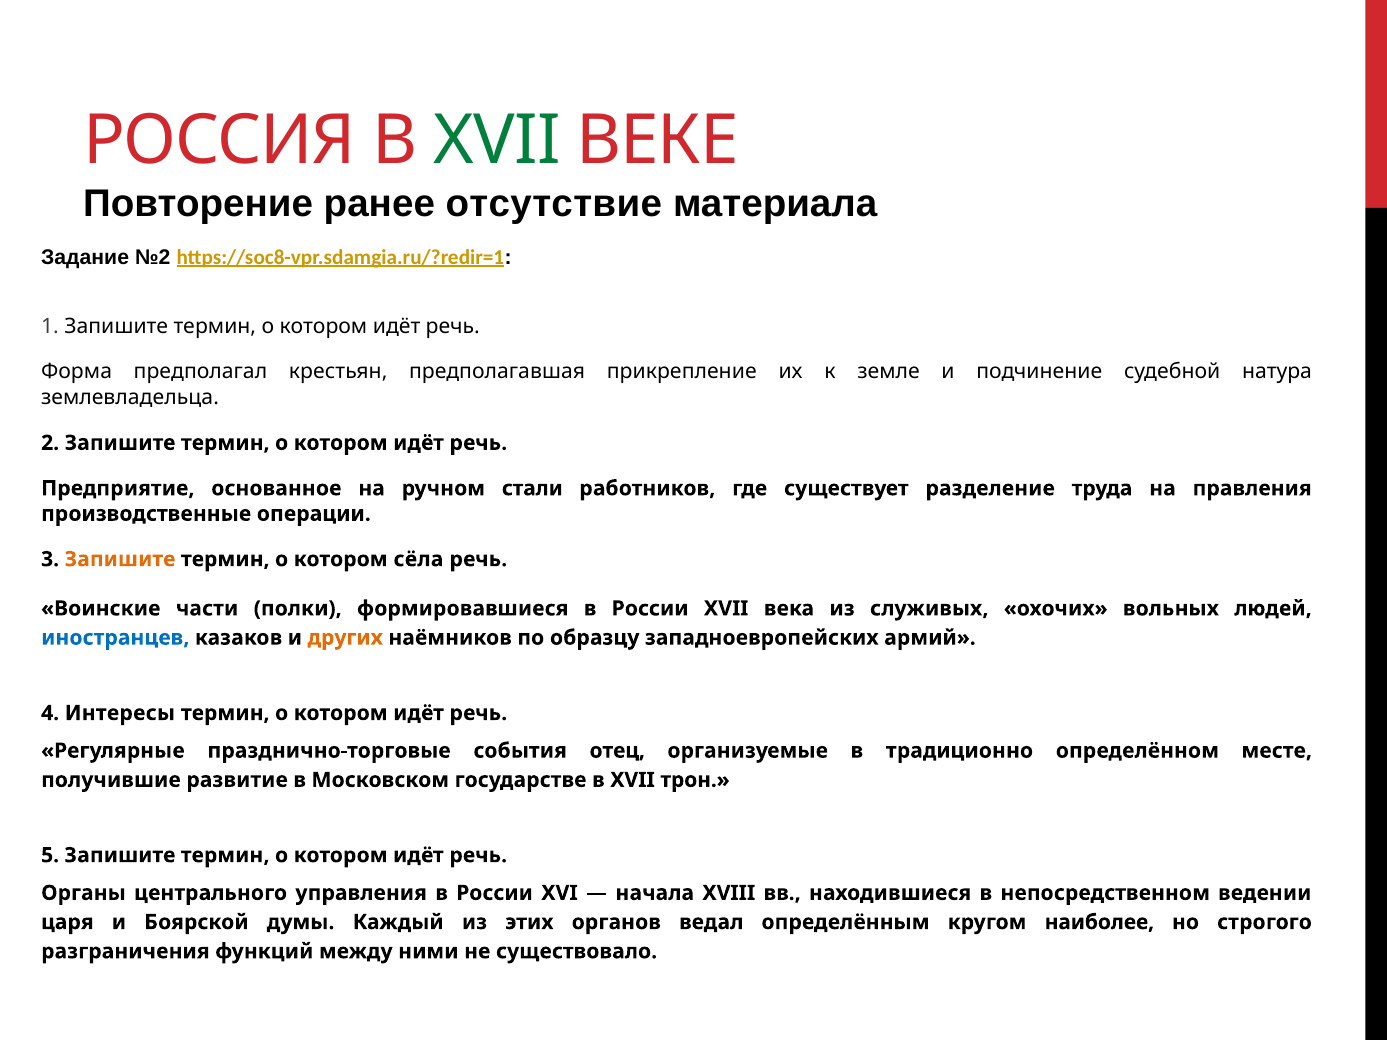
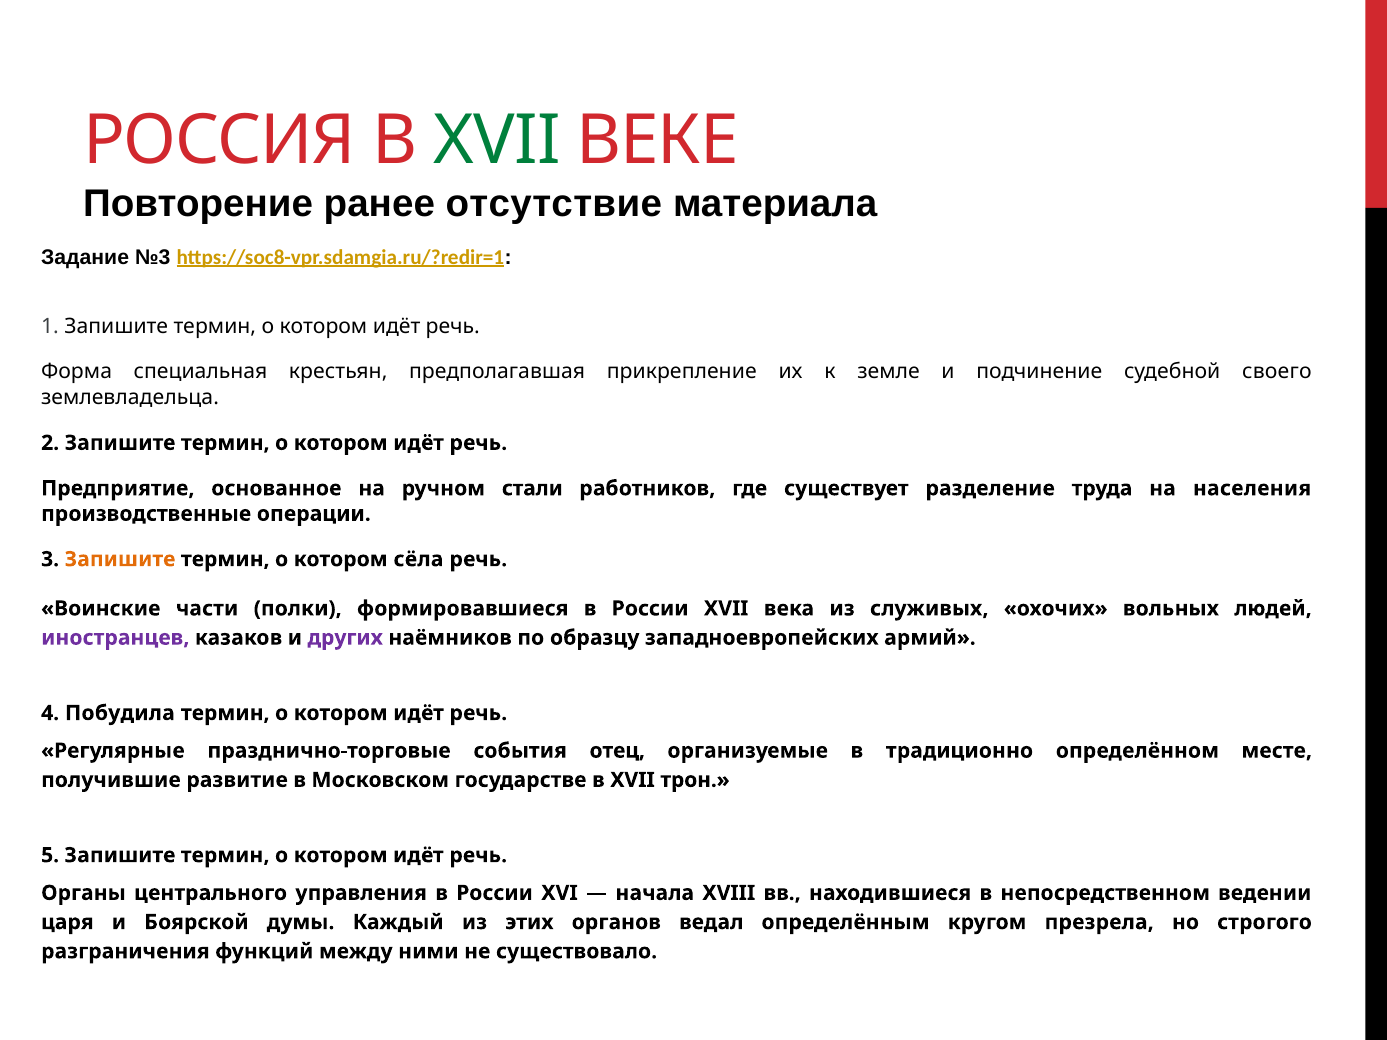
№2: №2 -> №3
предполагал: предполагал -> специальная
натура: натура -> своего
правления: правления -> населения
иностранцев colour: blue -> purple
других colour: orange -> purple
Интересы: Интересы -> Побудила
наиболее: наиболее -> презрела
